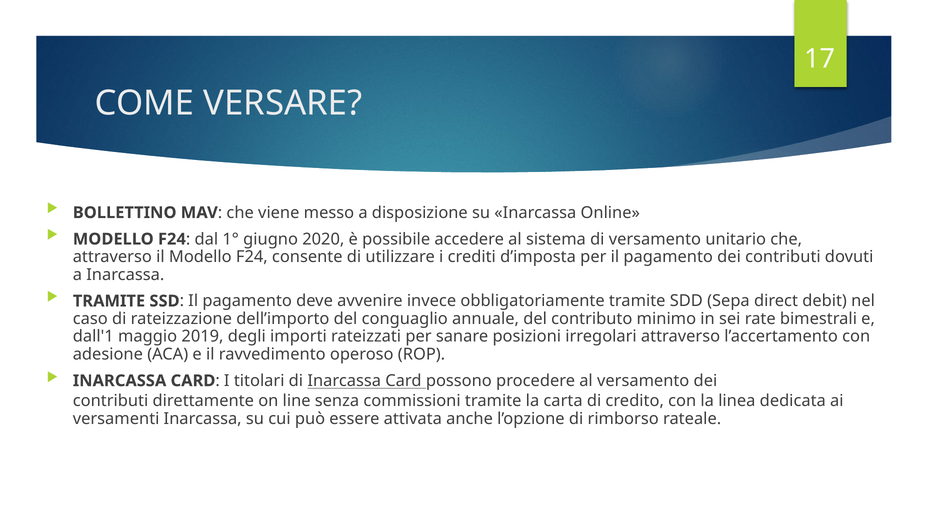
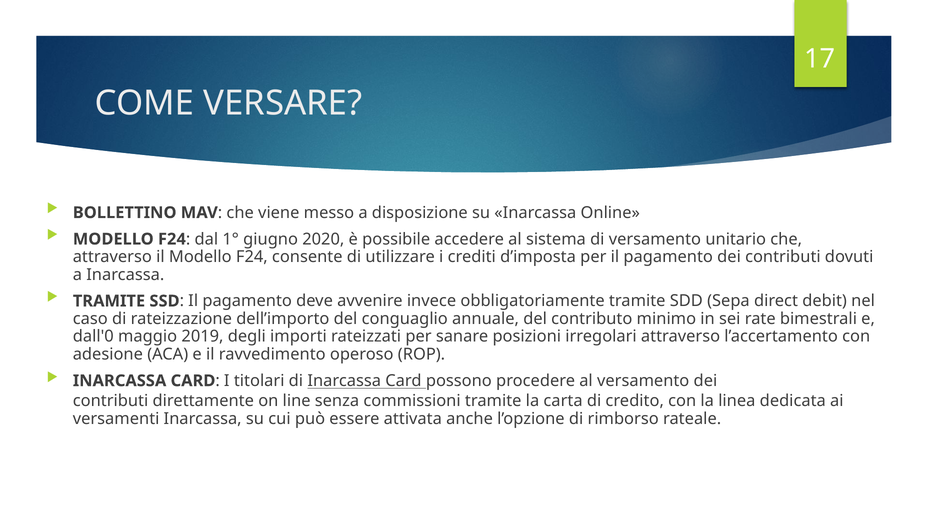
dall'1: dall'1 -> dall'0
